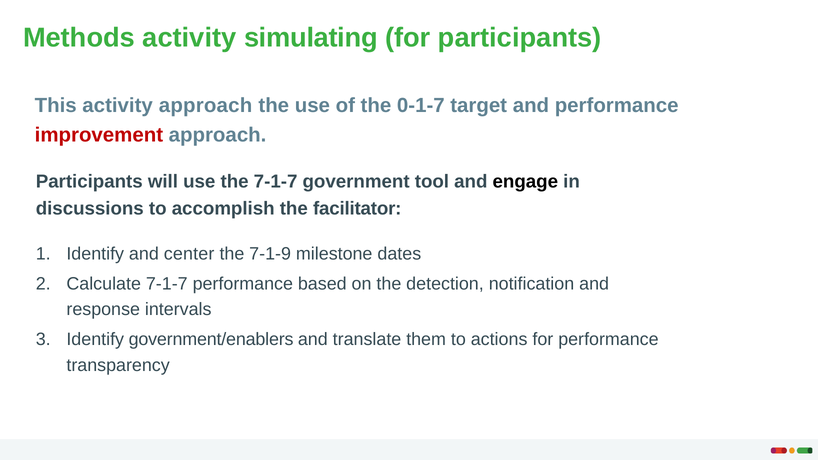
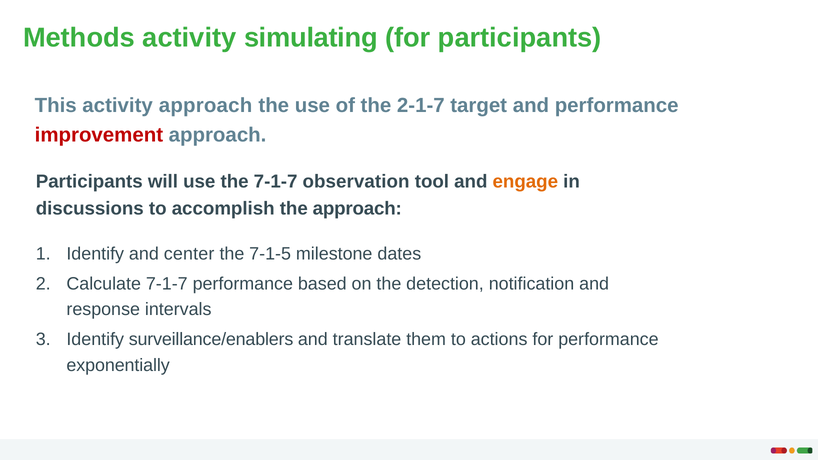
0-1-7: 0-1-7 -> 2-1-7
government: government -> observation
engage colour: black -> orange
the facilitator: facilitator -> approach
7-1-9: 7-1-9 -> 7-1-5
government/enablers: government/enablers -> surveillance/enablers
transparency: transparency -> exponentially
